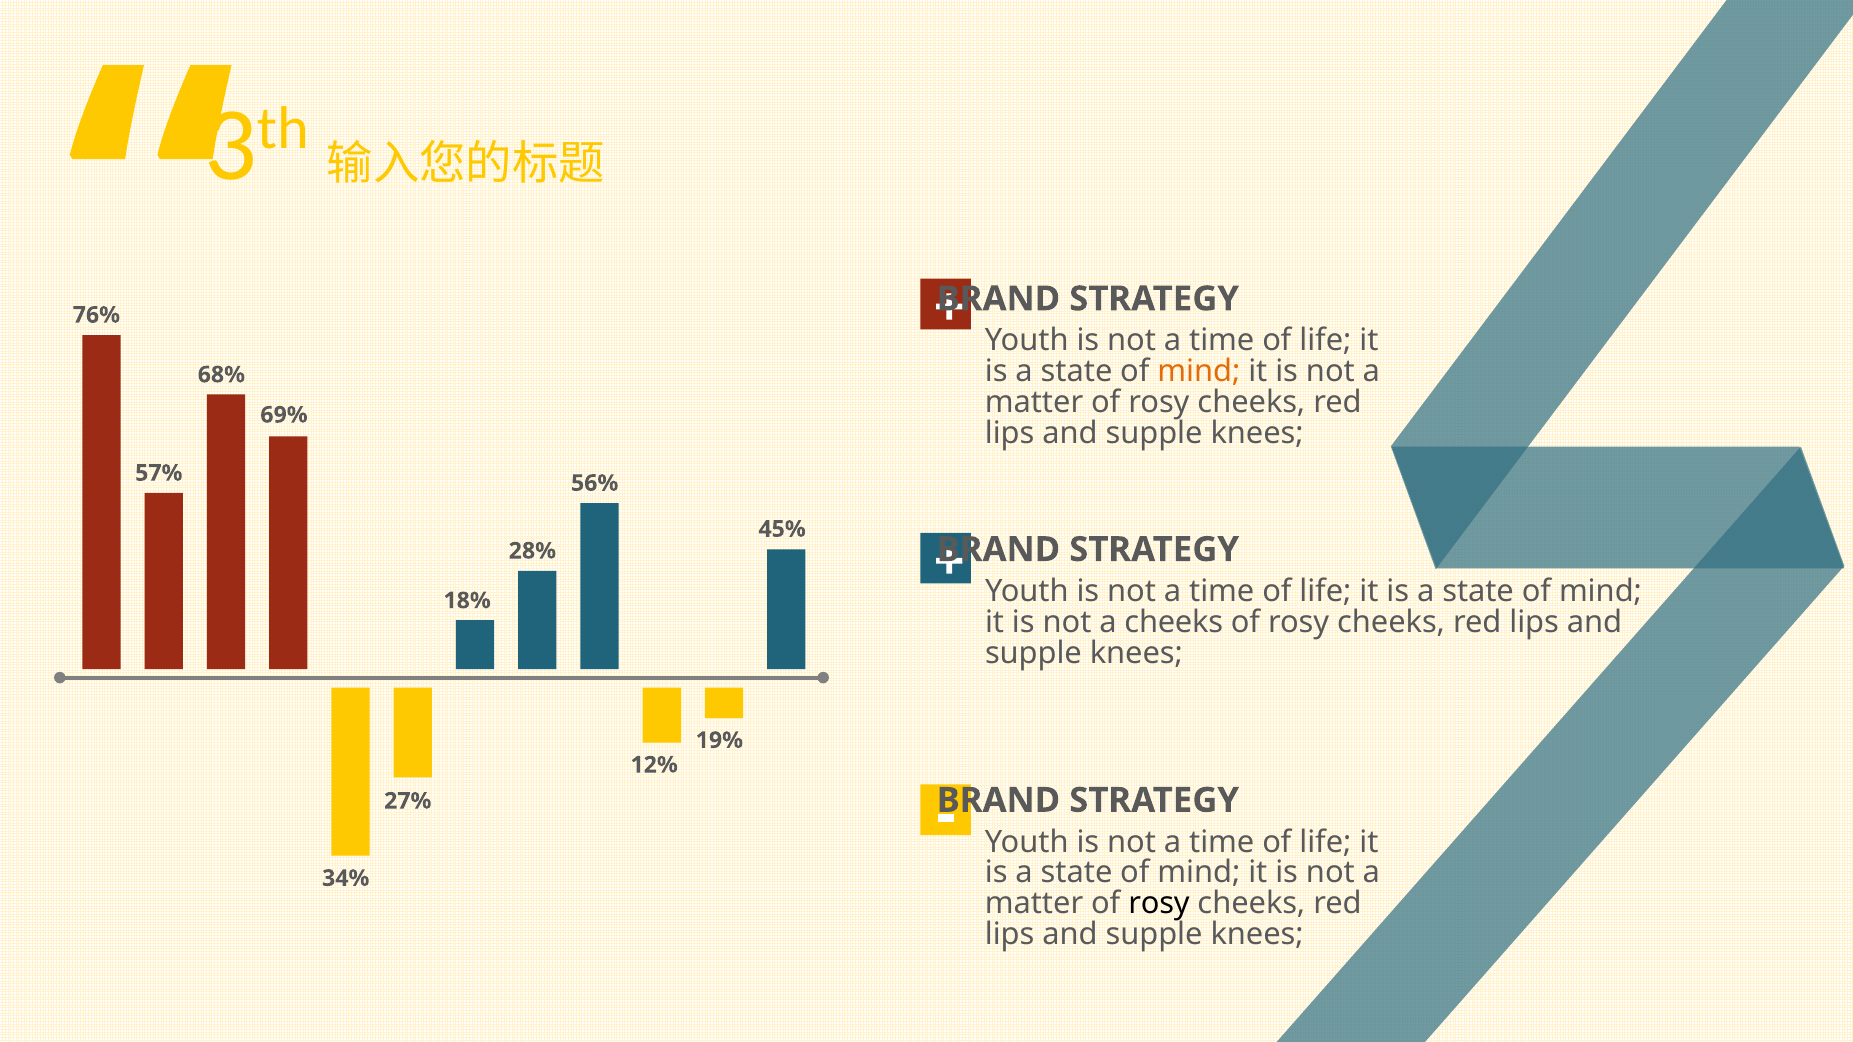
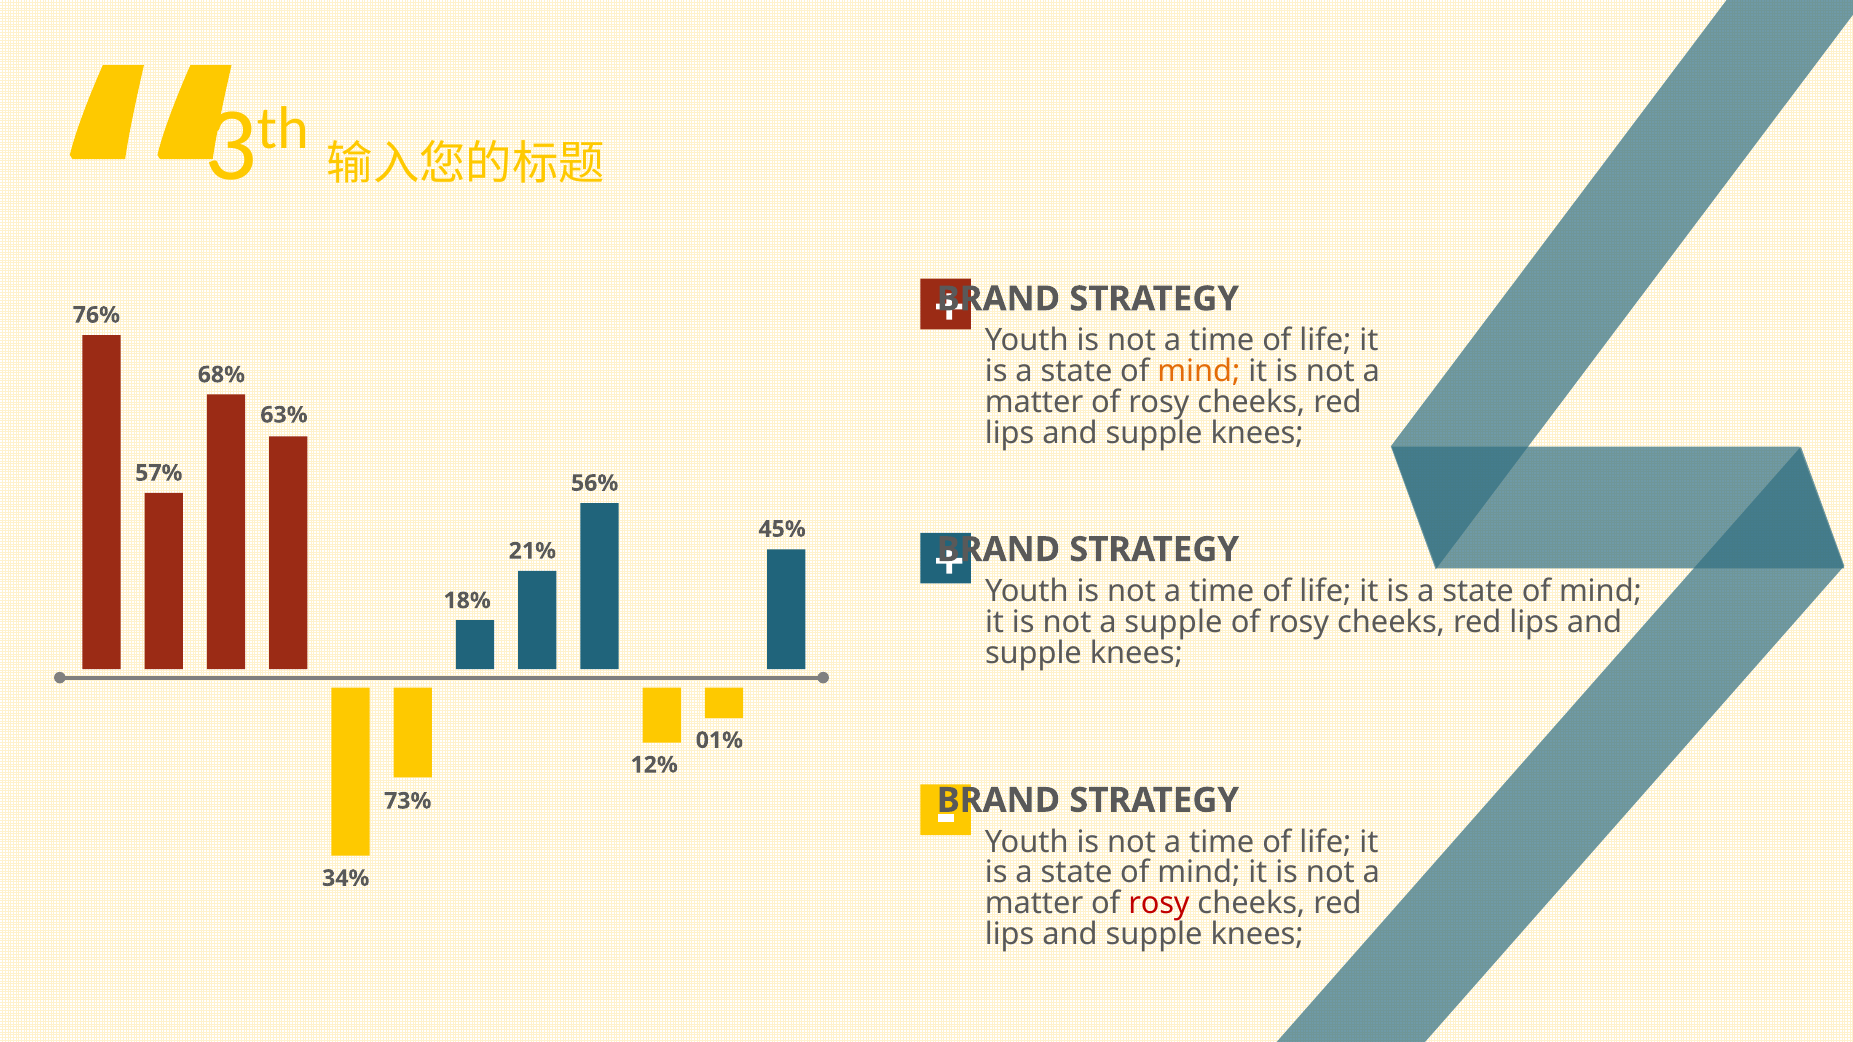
69%: 69% -> 63%
28%: 28% -> 21%
a cheeks: cheeks -> supple
19%: 19% -> 01%
27%: 27% -> 73%
rosy at (1159, 904) colour: black -> red
